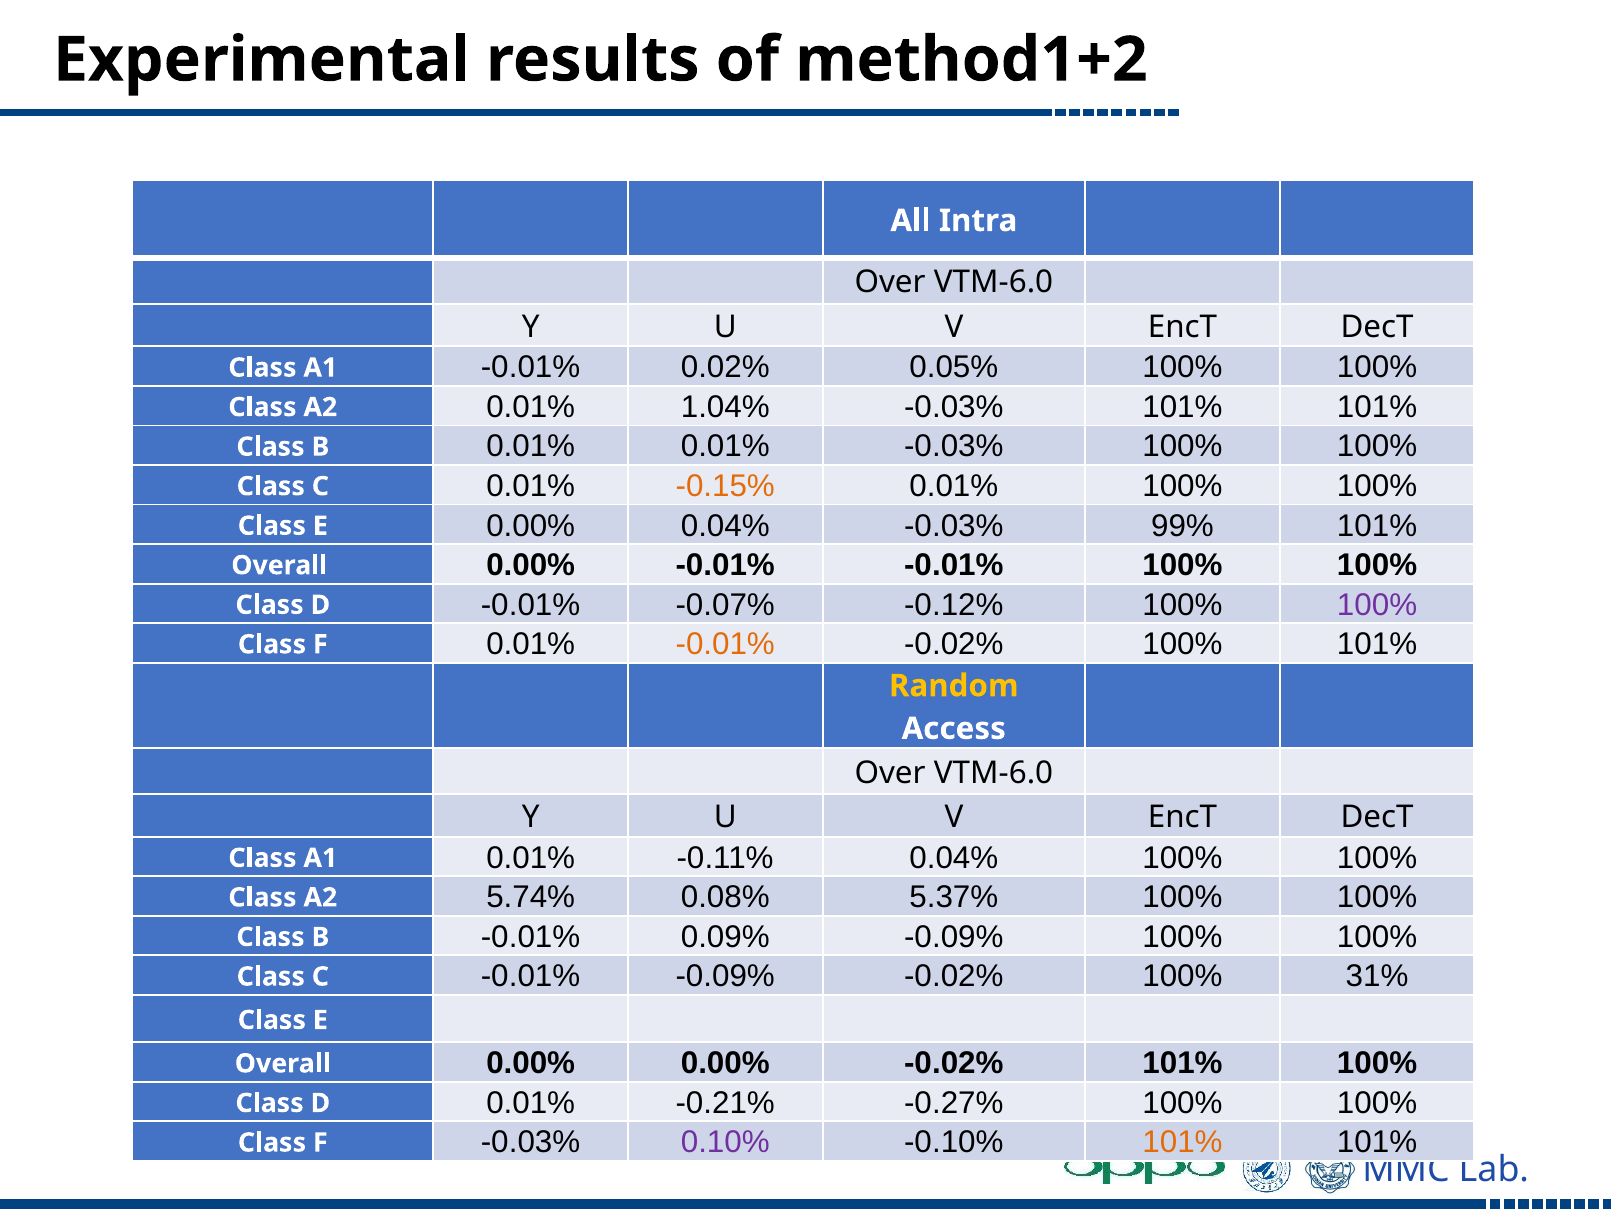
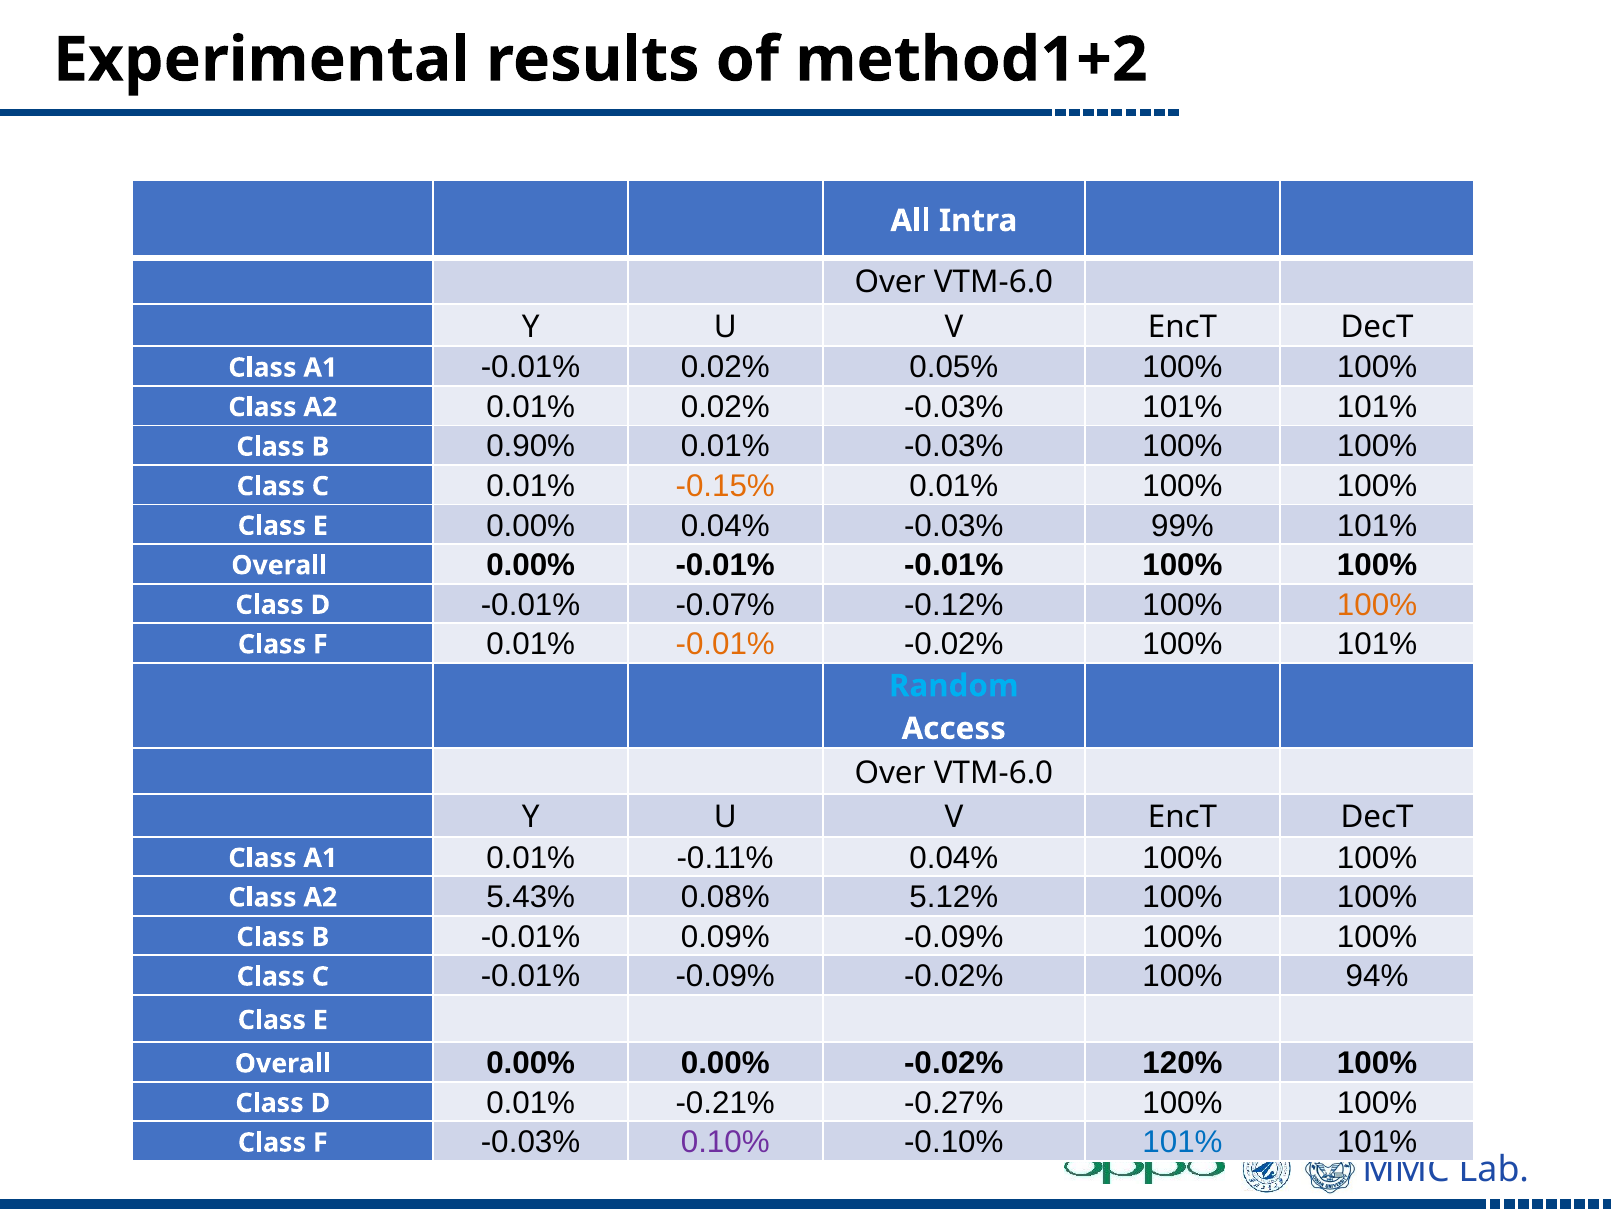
0.01% 1.04%: 1.04% -> 0.02%
0.01% at (531, 447): 0.01% -> 0.90%
100% at (1377, 605) colour: purple -> orange
Random colour: yellow -> light blue
5.74%: 5.74% -> 5.43%
5.37%: 5.37% -> 5.12%
31%: 31% -> 94%
-0.02% 101%: 101% -> 120%
101% at (1182, 1142) colour: orange -> blue
